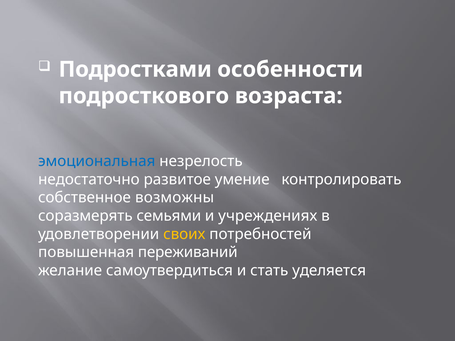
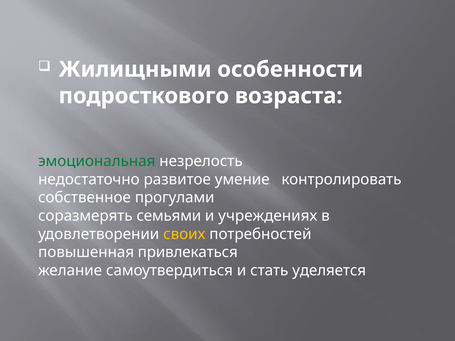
Подростками: Подростками -> Жилищными
эмоциональная colour: blue -> green
возможны: возможны -> прогулами
переживаний: переживаний -> привлекаться
